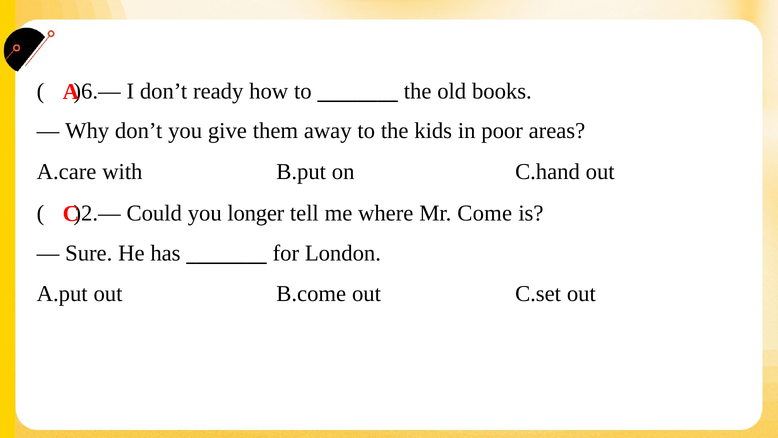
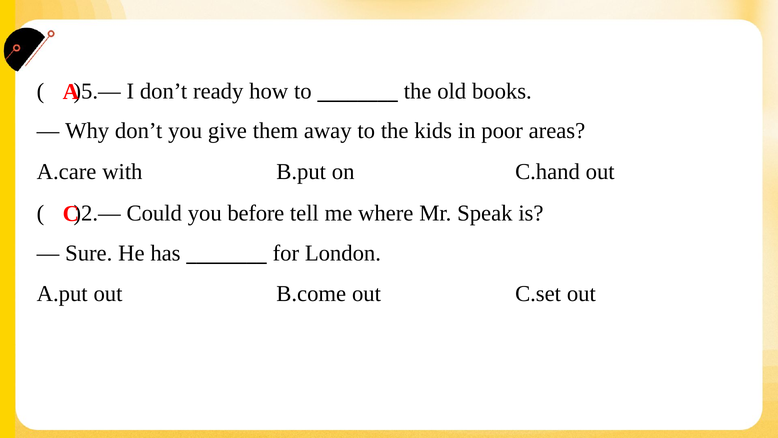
)6.—: )6.— -> )5.—
longer: longer -> before
Come: Come -> Speak
